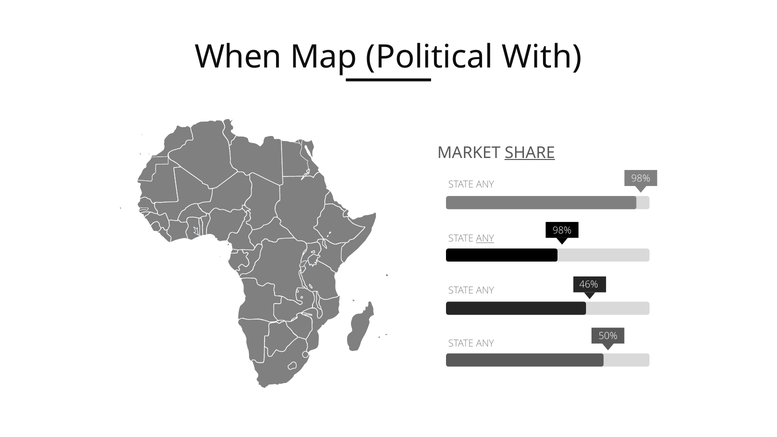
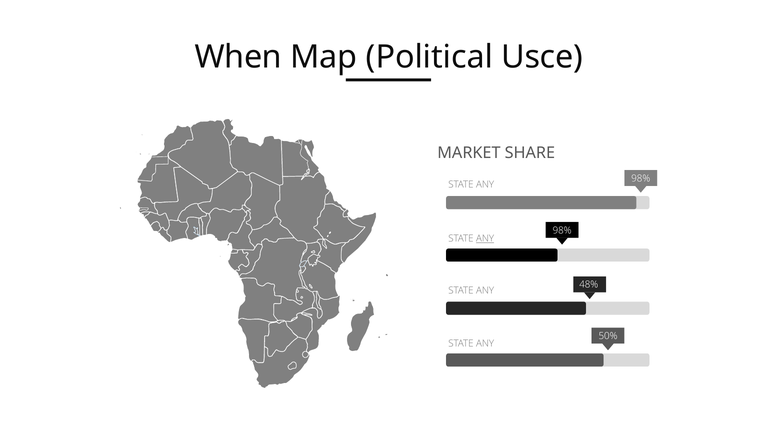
With: With -> Usce
SHARE underline: present -> none
46%: 46% -> 48%
